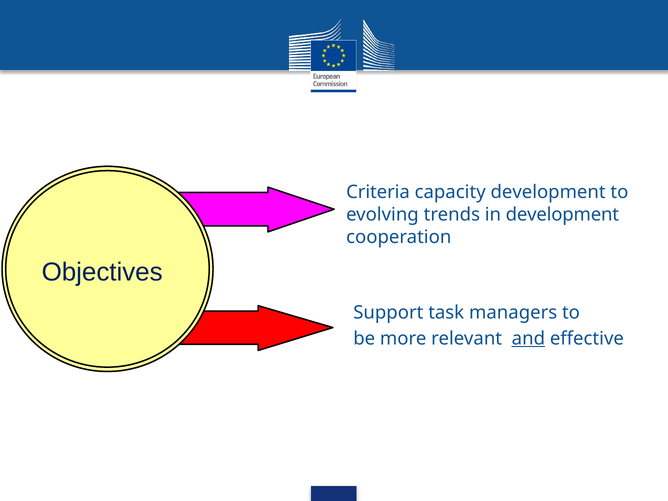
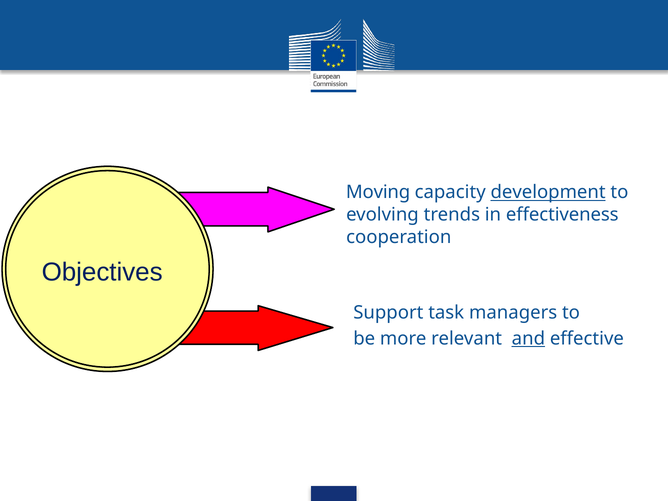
Criteria: Criteria -> Moving
development at (548, 192) underline: none -> present
in development: development -> effectiveness
